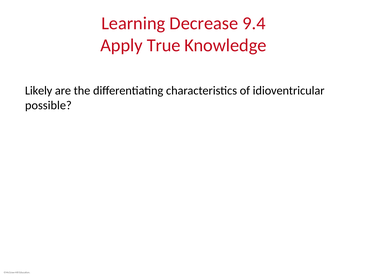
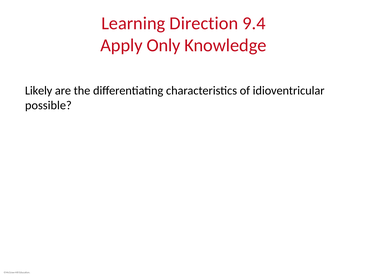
Decrease: Decrease -> Direction
True: True -> Only
